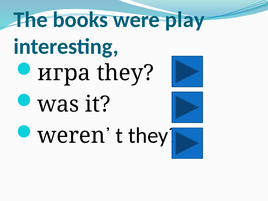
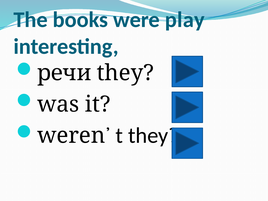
игра: игра -> речи
